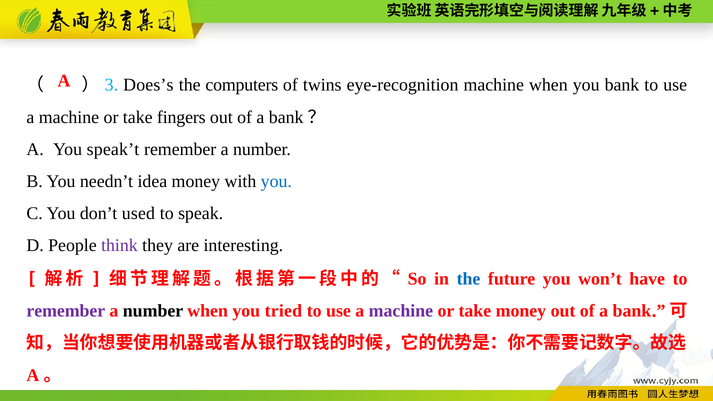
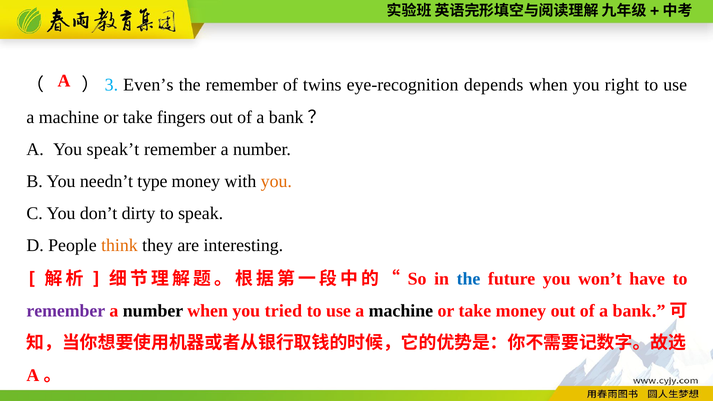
Does’s: Does’s -> Even’s
the computers: computers -> remember
eye-recognition machine: machine -> depends
you bank: bank -> right
idea: idea -> type
you at (276, 181) colour: blue -> orange
used: used -> dirty
think colour: purple -> orange
machine at (401, 311) colour: purple -> black
